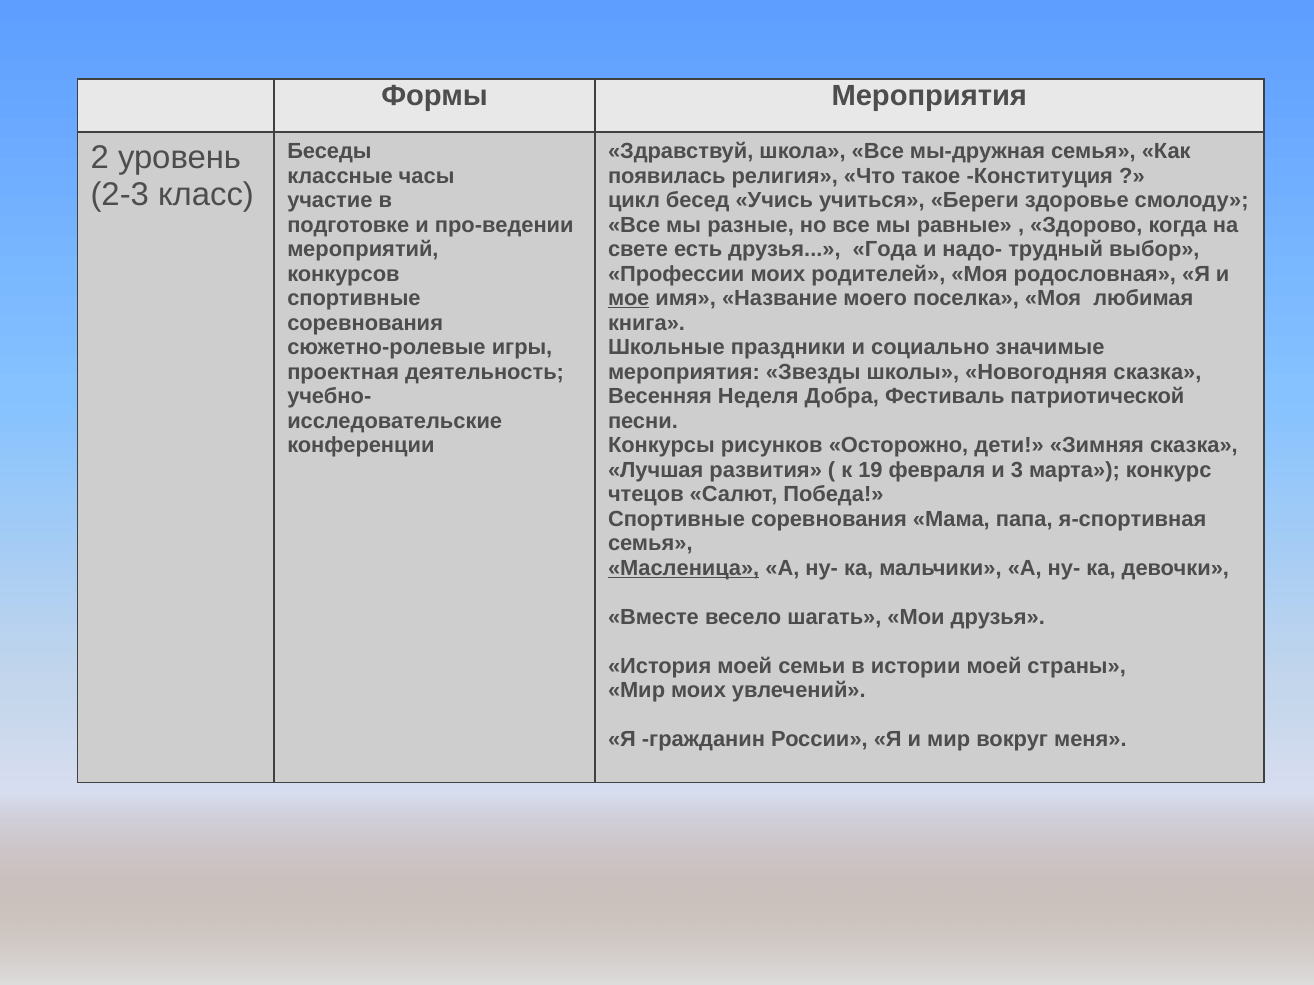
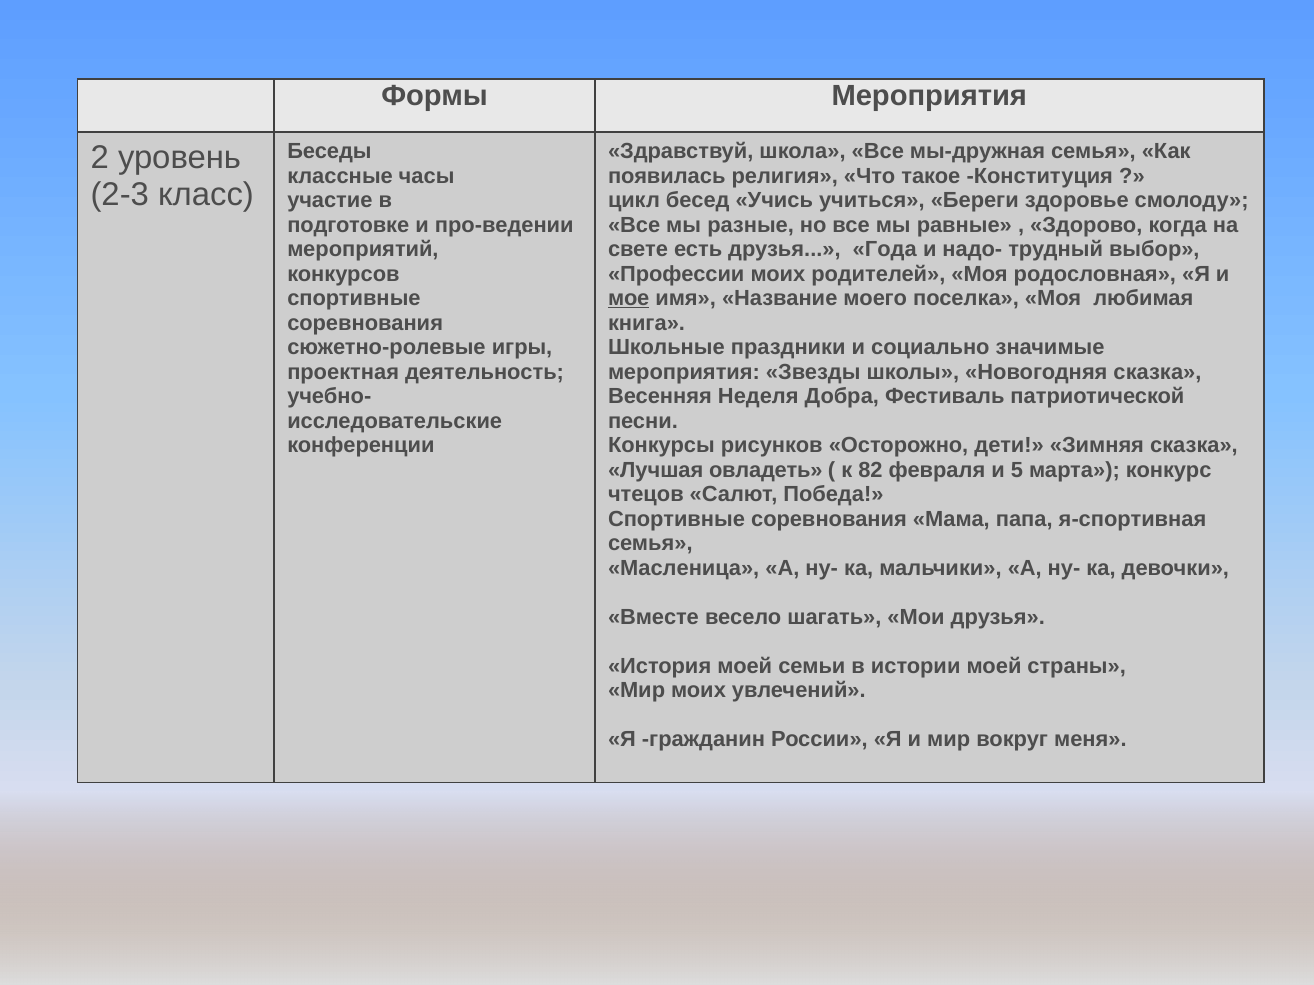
развития: развития -> овладеть
19: 19 -> 82
3: 3 -> 5
Масленица underline: present -> none
